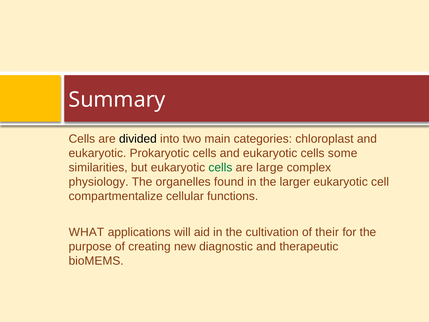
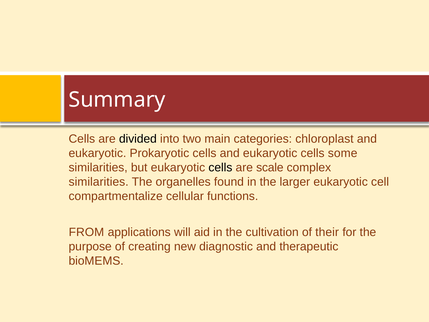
cells at (220, 167) colour: green -> black
large: large -> scale
physiology at (99, 182): physiology -> similarities
WHAT: WHAT -> FROM
